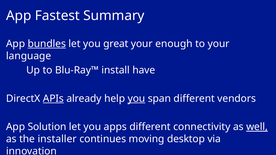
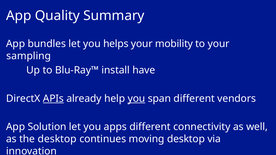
Fastest: Fastest -> Quality
bundles underline: present -> none
great: great -> helps
enough: enough -> mobility
language: language -> sampling
well underline: present -> none
the installer: installer -> desktop
